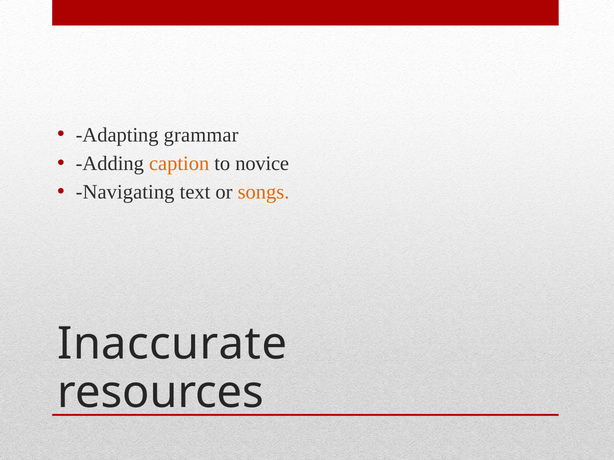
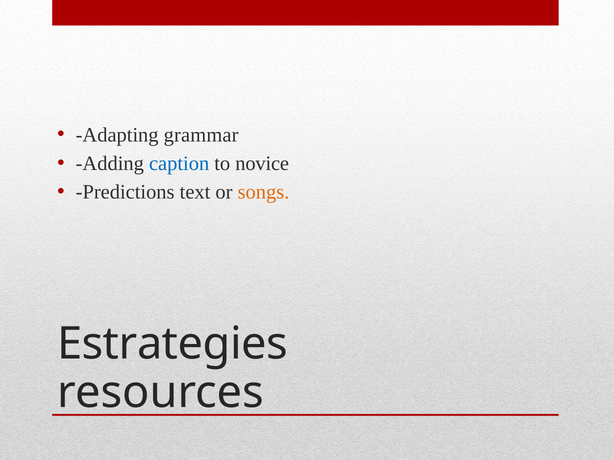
caption colour: orange -> blue
Navigating: Navigating -> Predictions
Inaccurate: Inaccurate -> Estrategies
